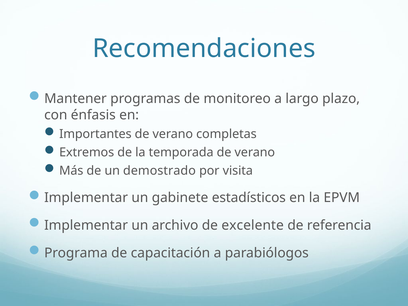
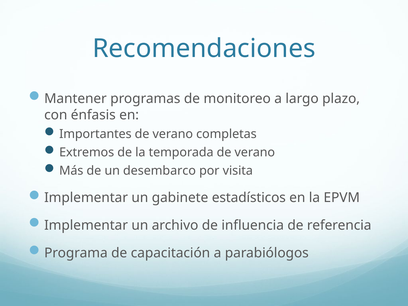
demostrado: demostrado -> desembarco
excelente: excelente -> influencia
